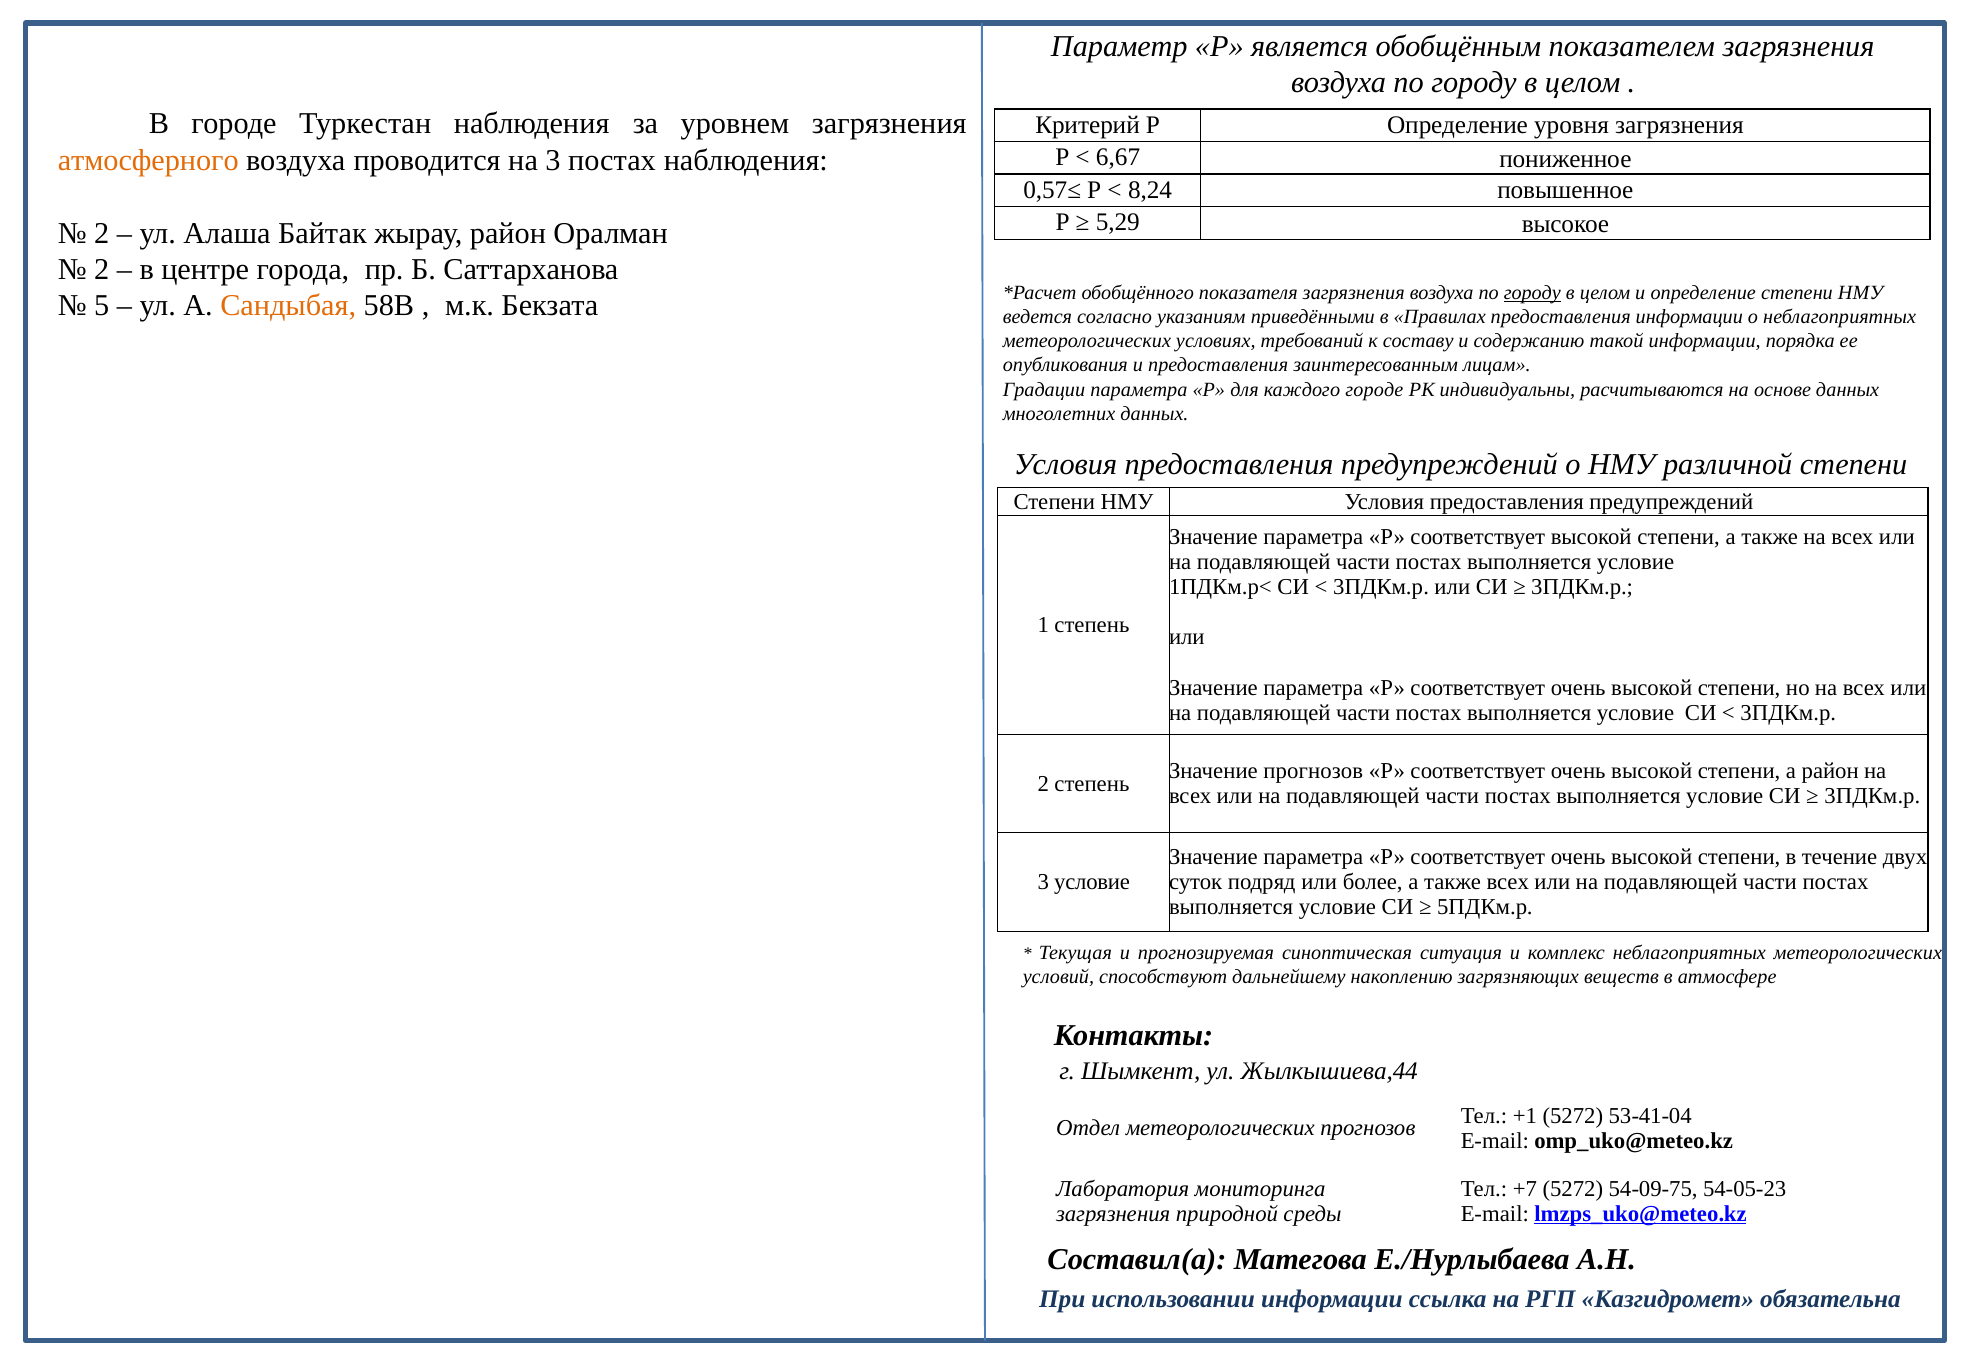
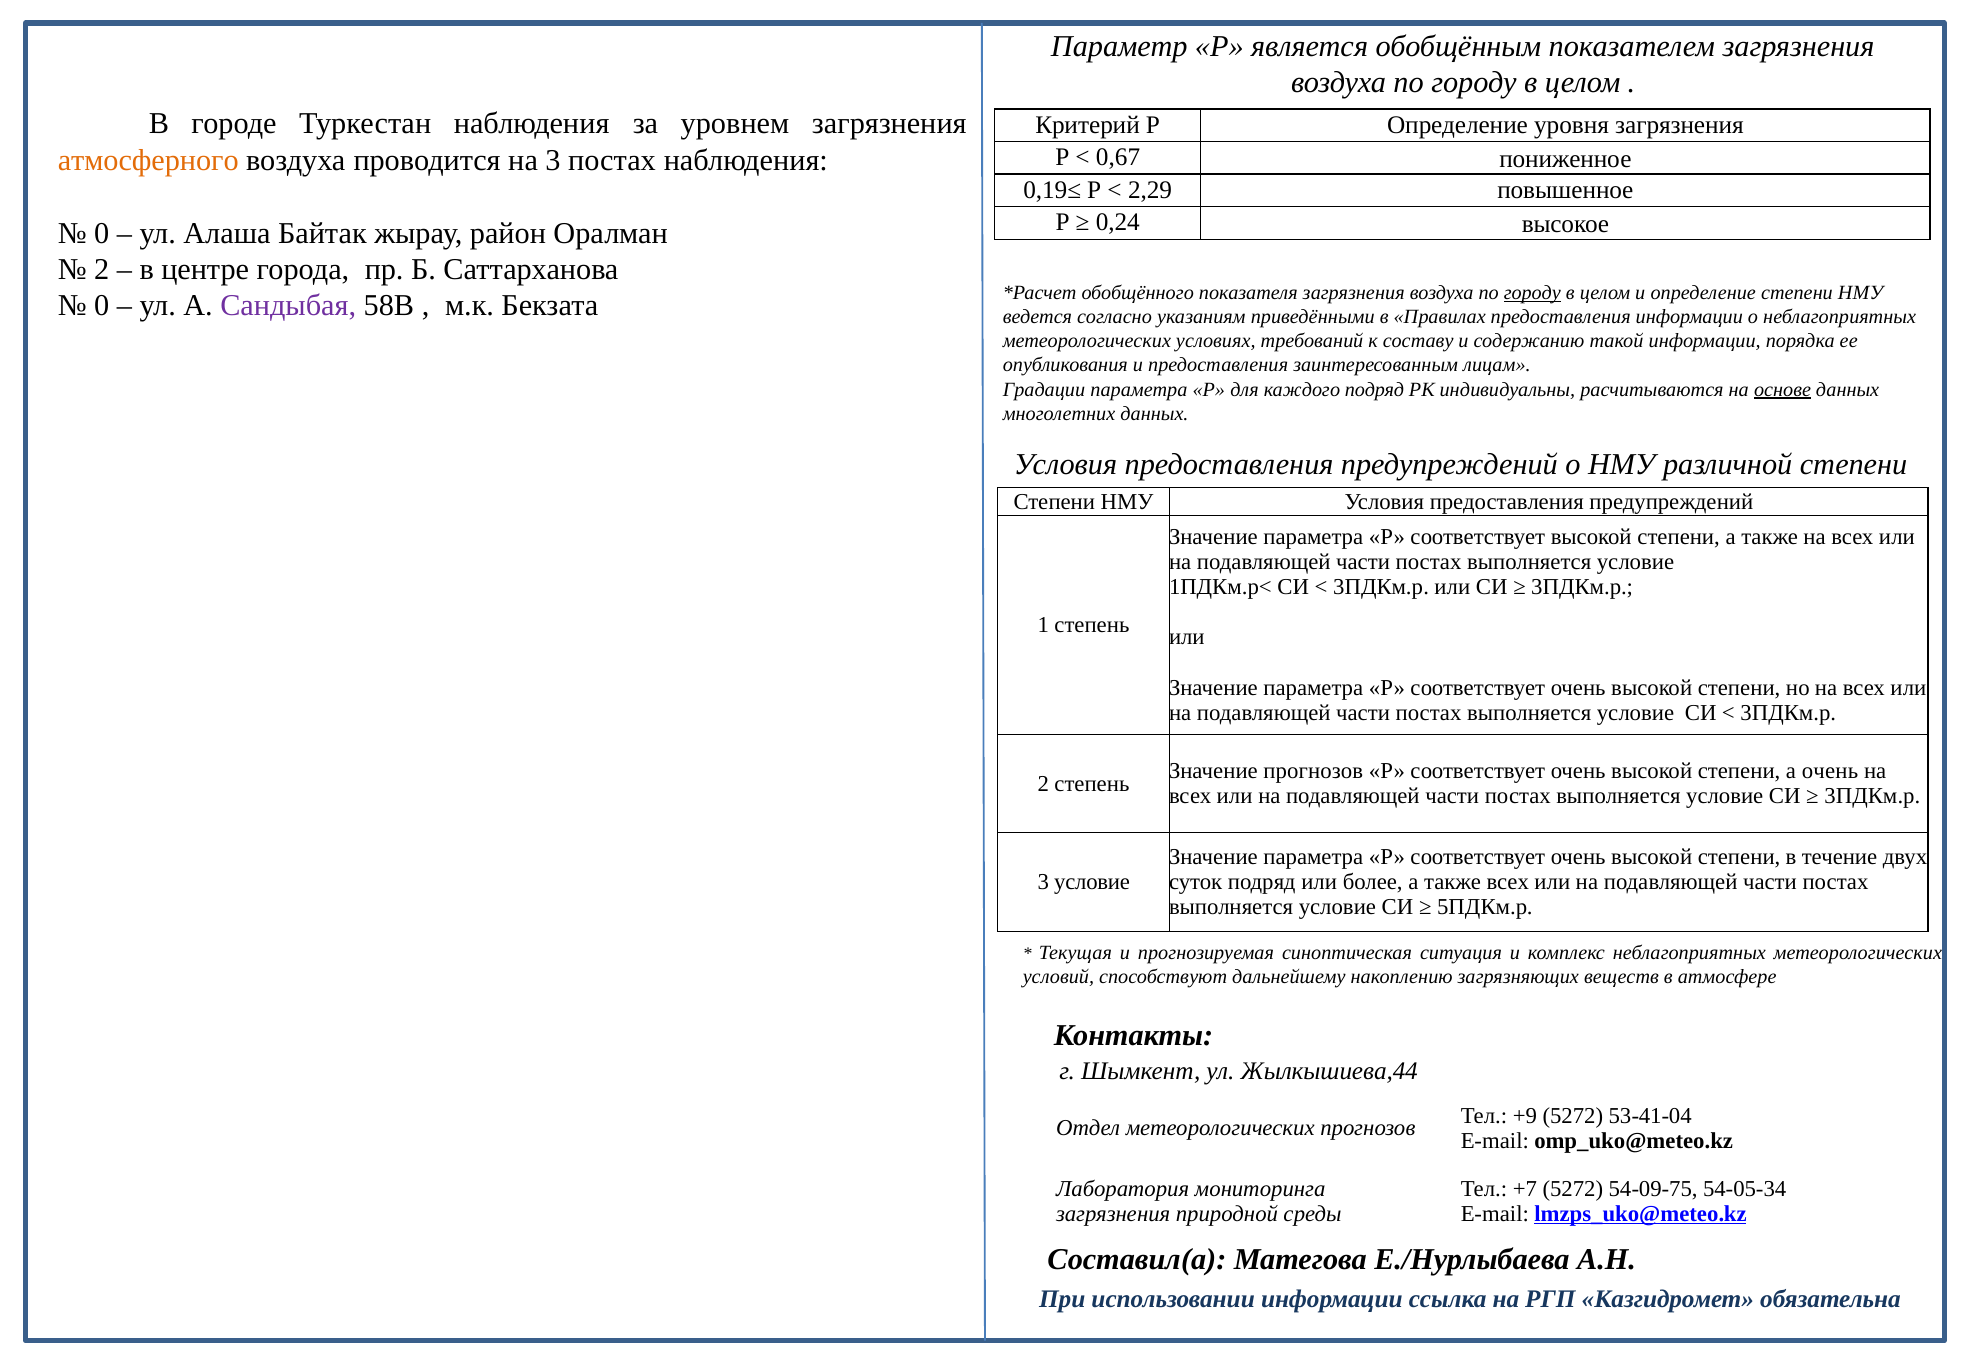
6,67: 6,67 -> 0,67
0,57≤: 0,57≤ -> 0,19≤
8,24: 8,24 -> 2,29
5,29: 5,29 -> 0,24
2 at (102, 233): 2 -> 0
5 at (102, 306): 5 -> 0
Сандыбая colour: orange -> purple
каждого городе: городе -> подряд
основе underline: none -> present
а район: район -> очень
+1: +1 -> +9
54-05-23: 54-05-23 -> 54-05-34
